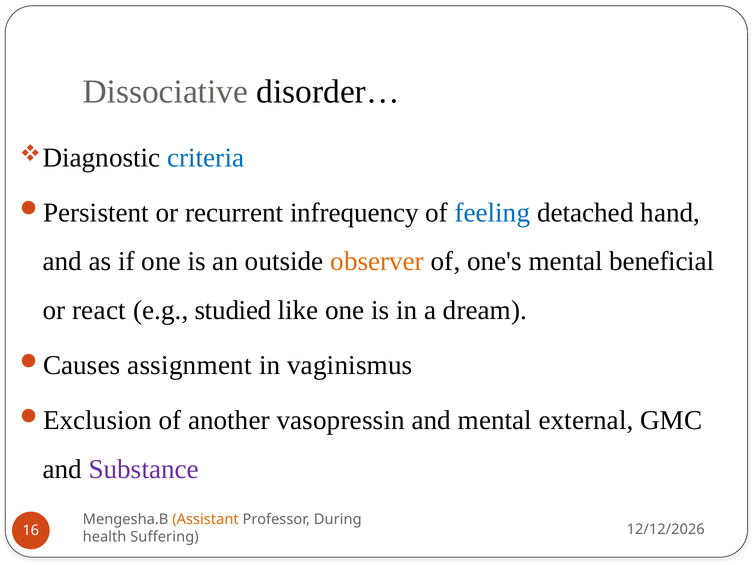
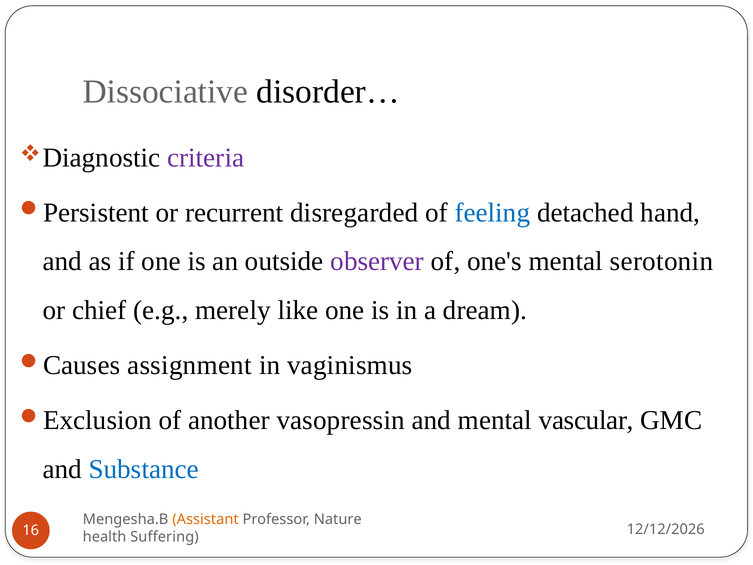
criteria colour: blue -> purple
infrequency: infrequency -> disregarded
observer colour: orange -> purple
beneficial: beneficial -> serotonin
react: react -> chief
studied: studied -> merely
external: external -> vascular
Substance colour: purple -> blue
During: During -> Nature
